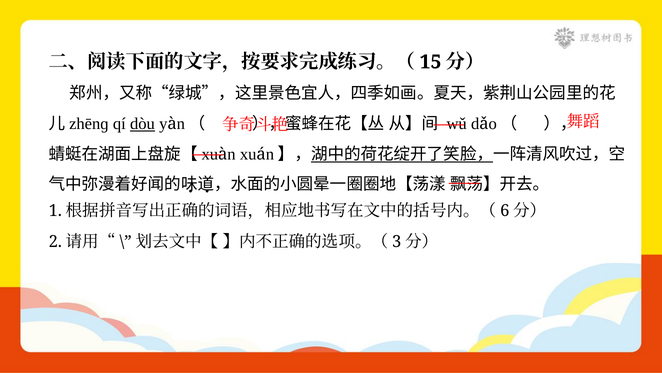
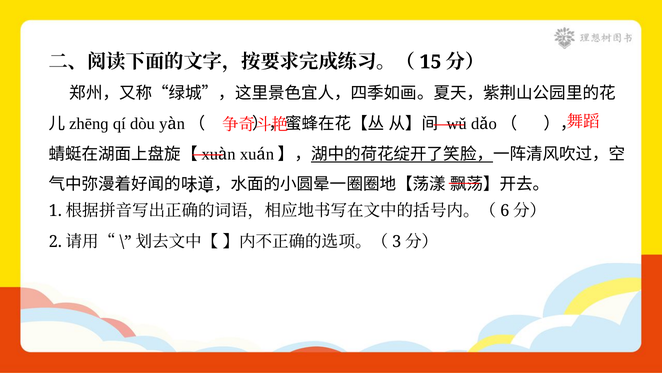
dòu underline: present -> none
